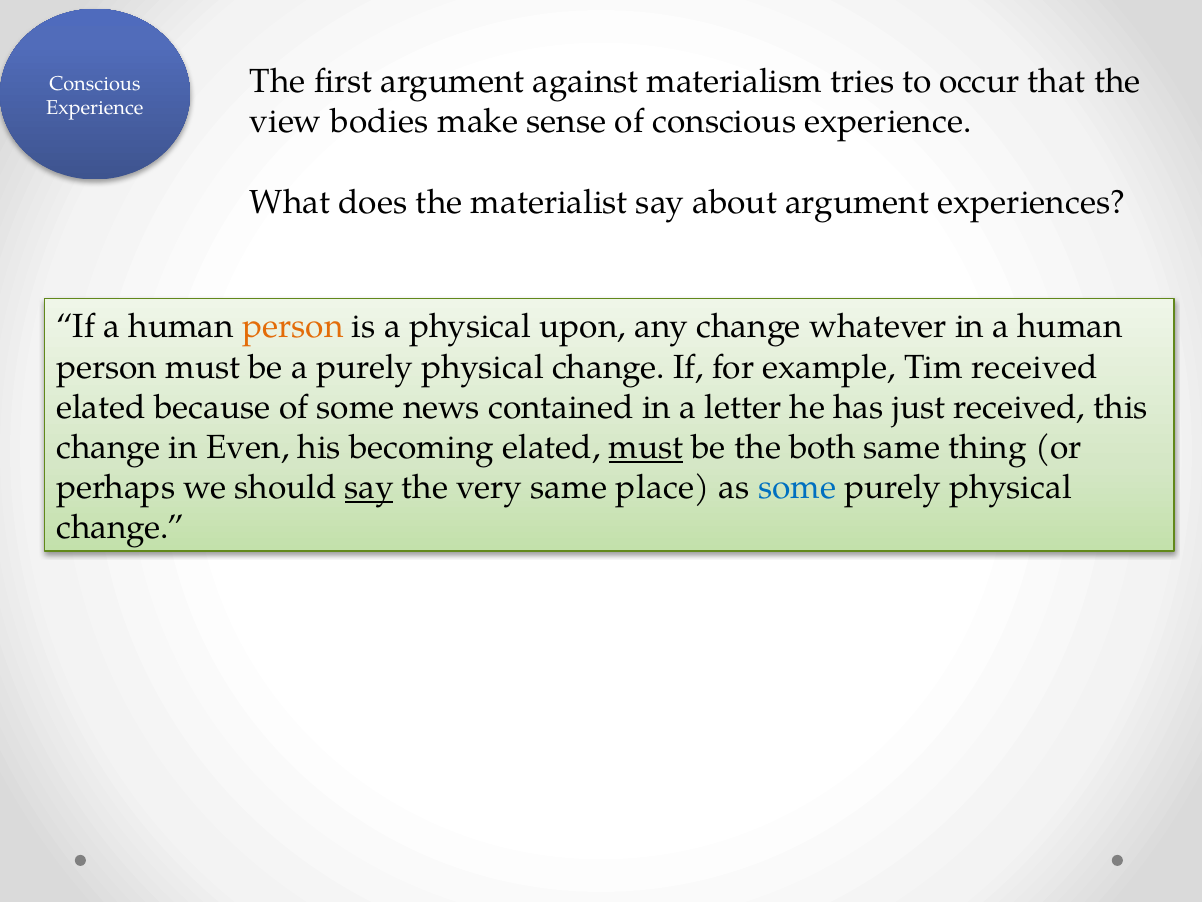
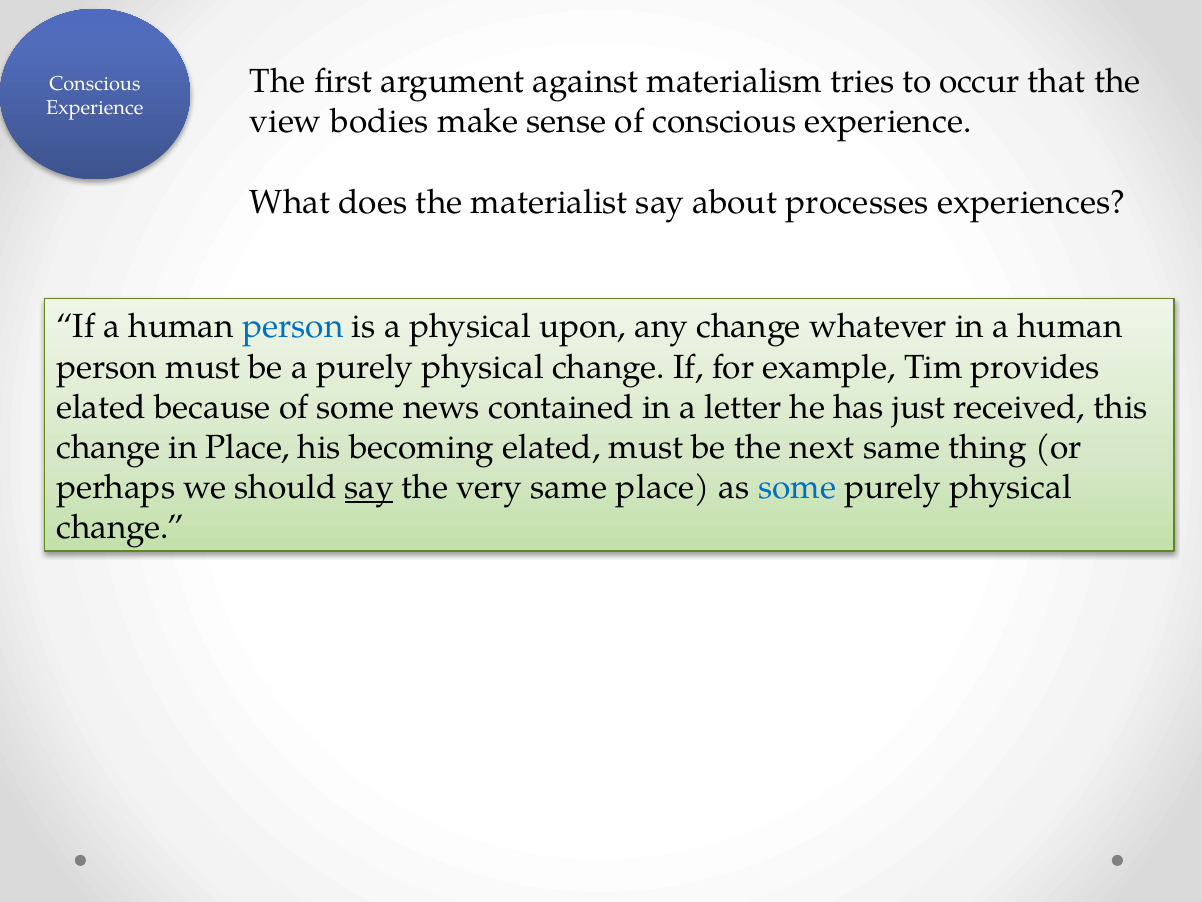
about argument: argument -> processes
person at (293, 327) colour: orange -> blue
Tim received: received -> provides
in Even: Even -> Place
must at (646, 447) underline: present -> none
both: both -> next
